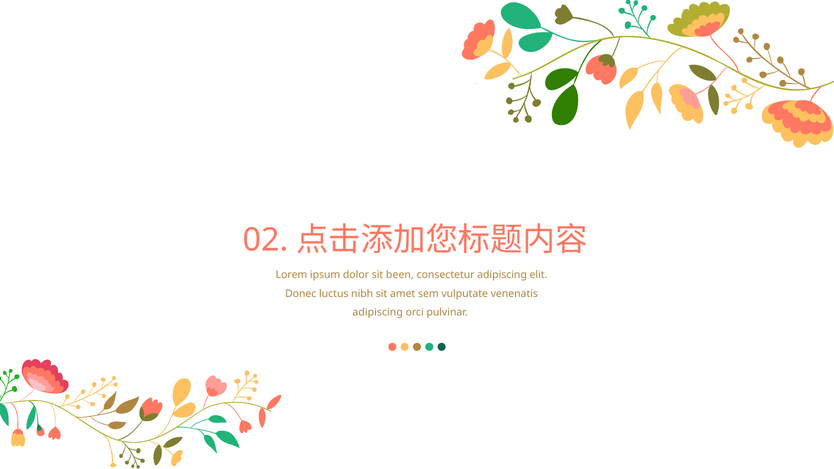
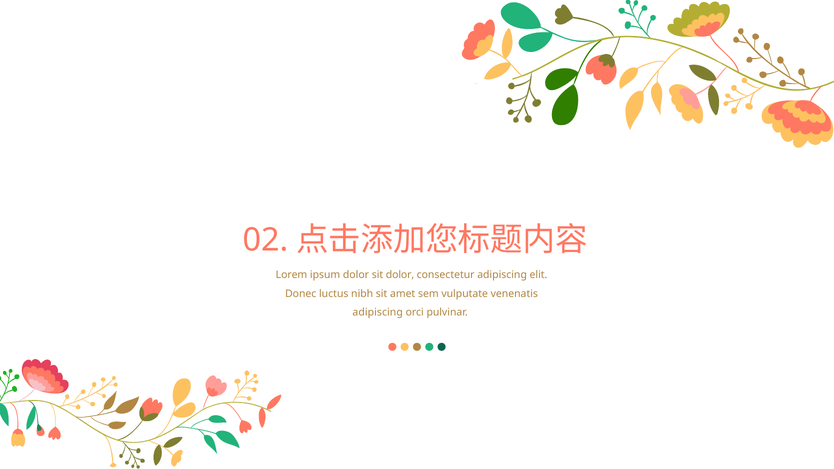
sit been: been -> dolor
